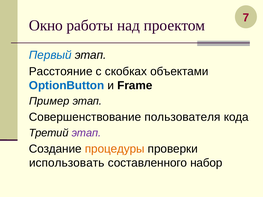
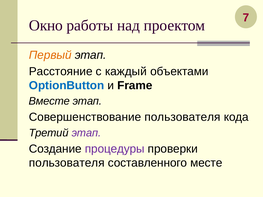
Первый colour: blue -> orange
скобках: скобках -> каждый
Пример: Пример -> Вместе
процедуры colour: orange -> purple
использовать at (67, 163): использовать -> пользователя
набор: набор -> месте
